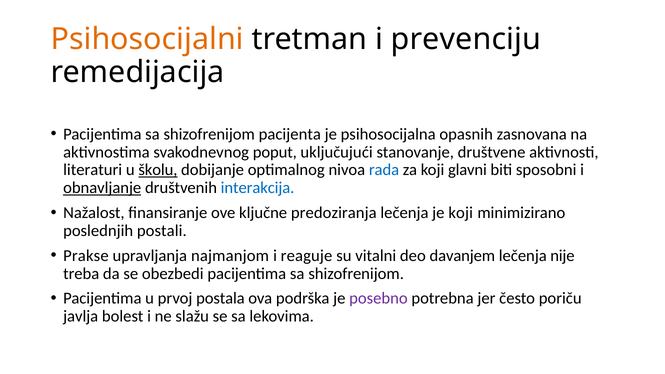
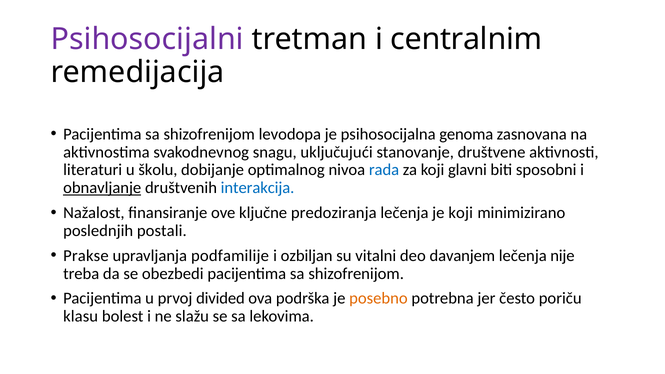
Psihosocijalni colour: orange -> purple
prevenciju: prevenciju -> centralnim
pacijenta: pacijenta -> levodopa
opasnih: opasnih -> genoma
poput: poput -> snagu
školu underline: present -> none
najmanjom: najmanjom -> podfamilije
reaguje: reaguje -> ozbiljan
postala: postala -> divided
posebno colour: purple -> orange
javlja: javlja -> klasu
